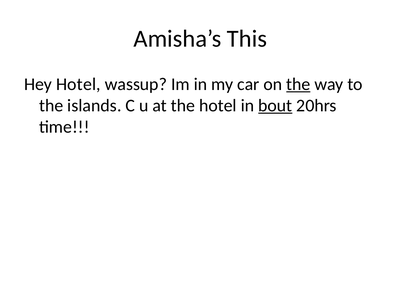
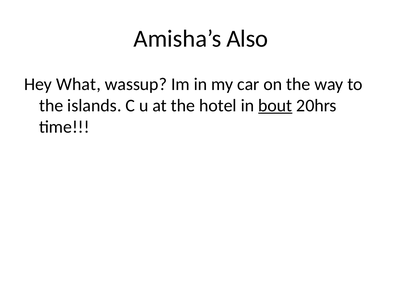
This: This -> Also
Hey Hotel: Hotel -> What
the at (298, 84) underline: present -> none
